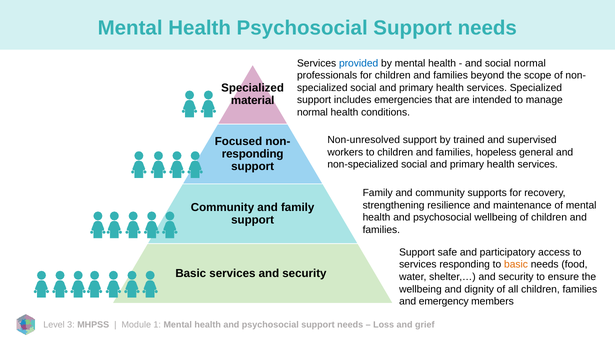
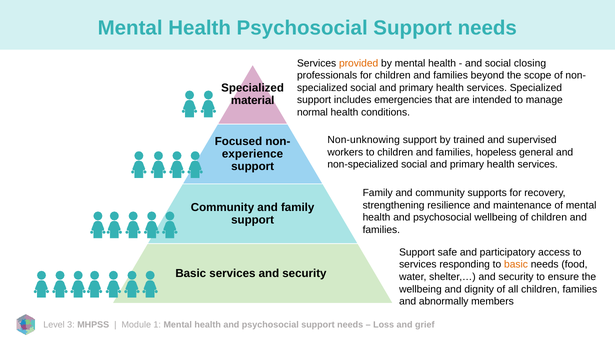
provided colour: blue -> orange
social normal: normal -> closing
Non-unresolved: Non-unresolved -> Non-unknowing
responding at (253, 154): responding -> experience
emergency: emergency -> abnormally
